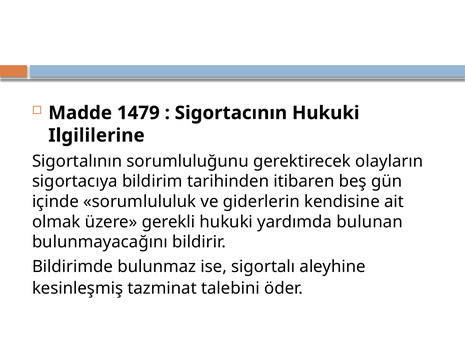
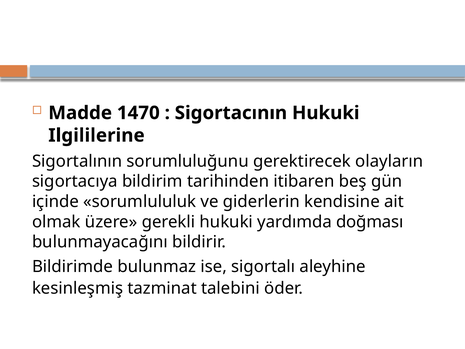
1479: 1479 -> 1470
bulunan: bulunan -> doğması
